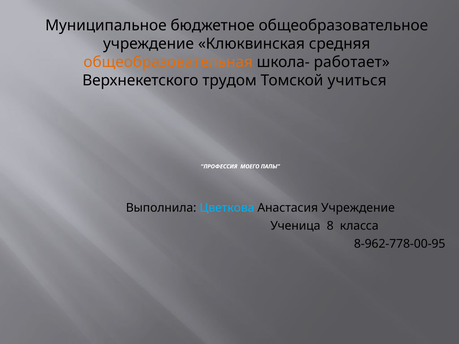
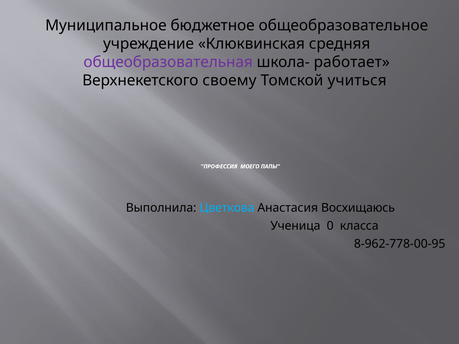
общеобразовательная colour: orange -> purple
трудом: трудом -> своему
Анастасия Учреждение: Учреждение -> Восхищаюсь
8: 8 -> 0
